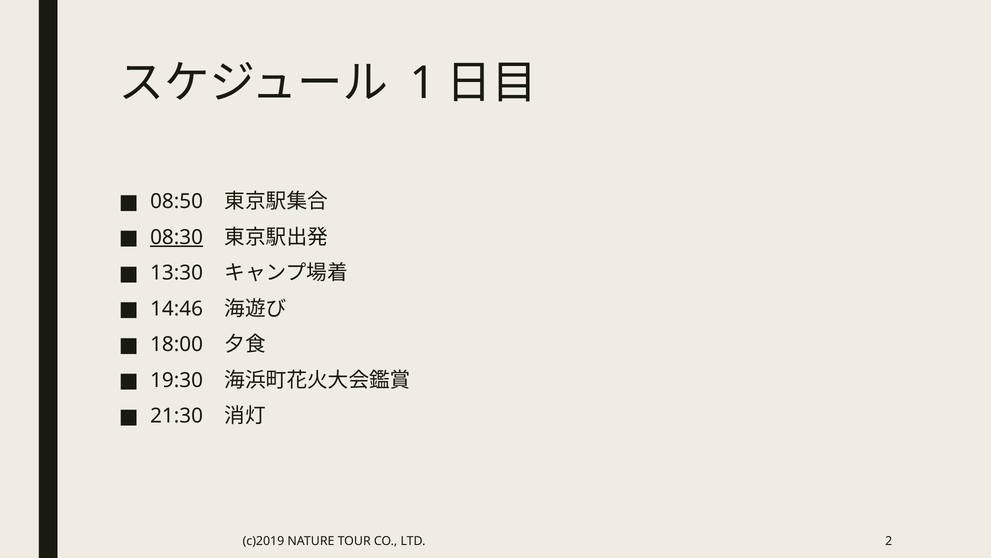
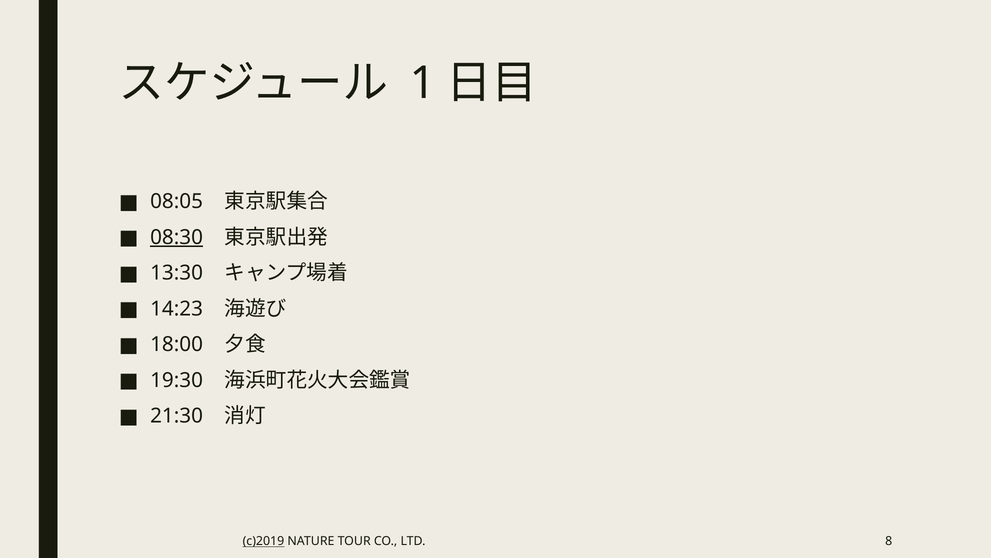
08:50: 08:50 -> 08:05
14:46: 14:46 -> 14:23
c)2019 underline: none -> present
2: 2 -> 8
